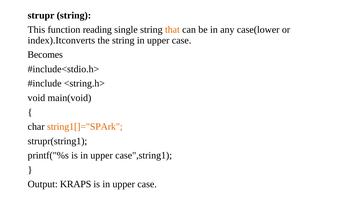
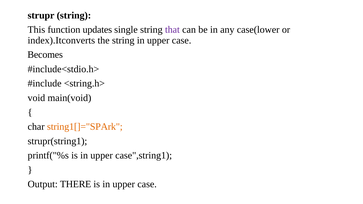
reading: reading -> updates
that colour: orange -> purple
KRAPS: KRAPS -> THERE
